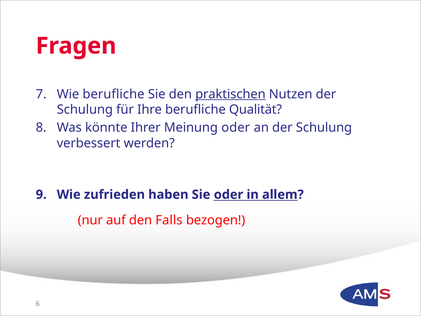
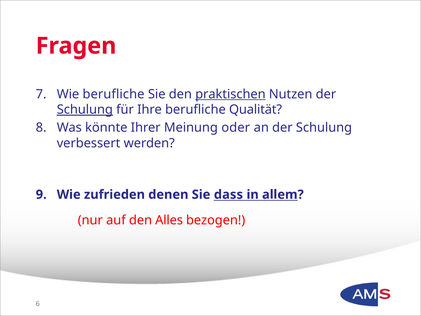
Schulung at (85, 110) underline: none -> present
haben: haben -> denen
Sie oder: oder -> dass
Falls: Falls -> Alles
